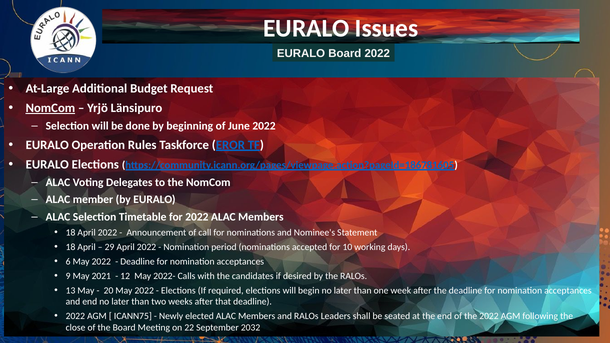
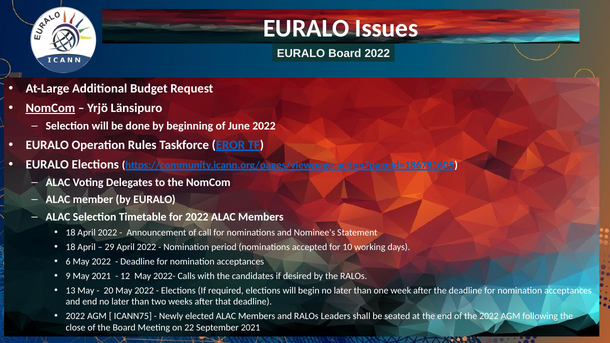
September 2032: 2032 -> 2021
